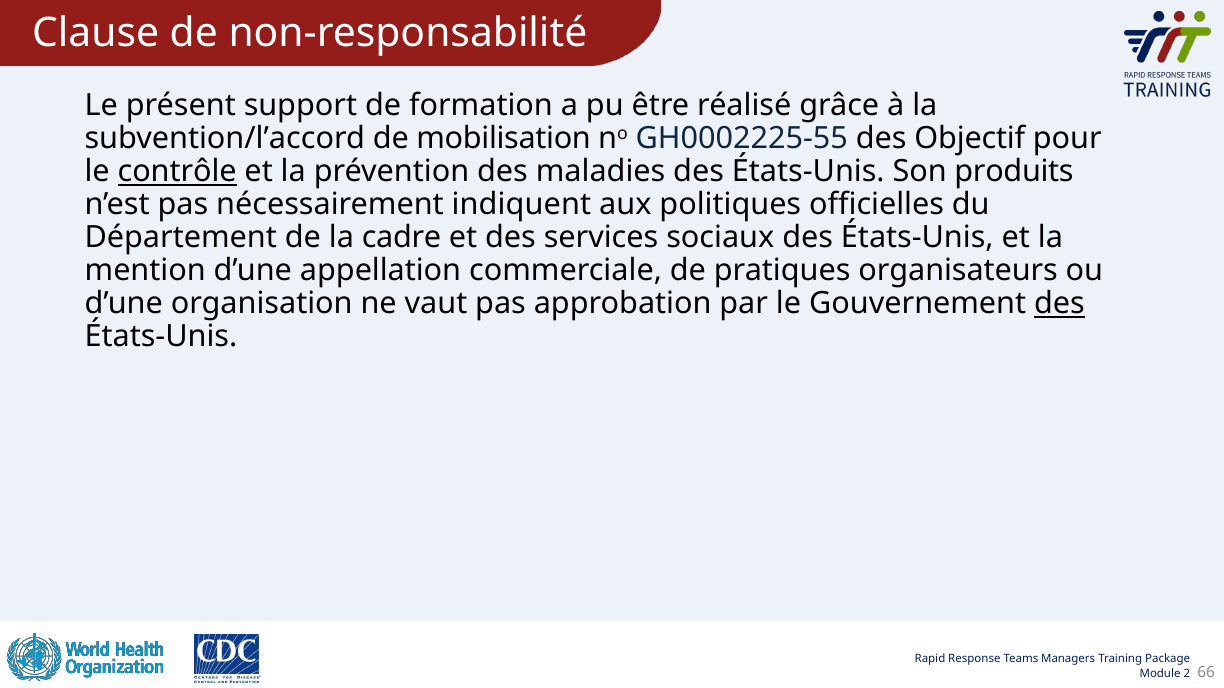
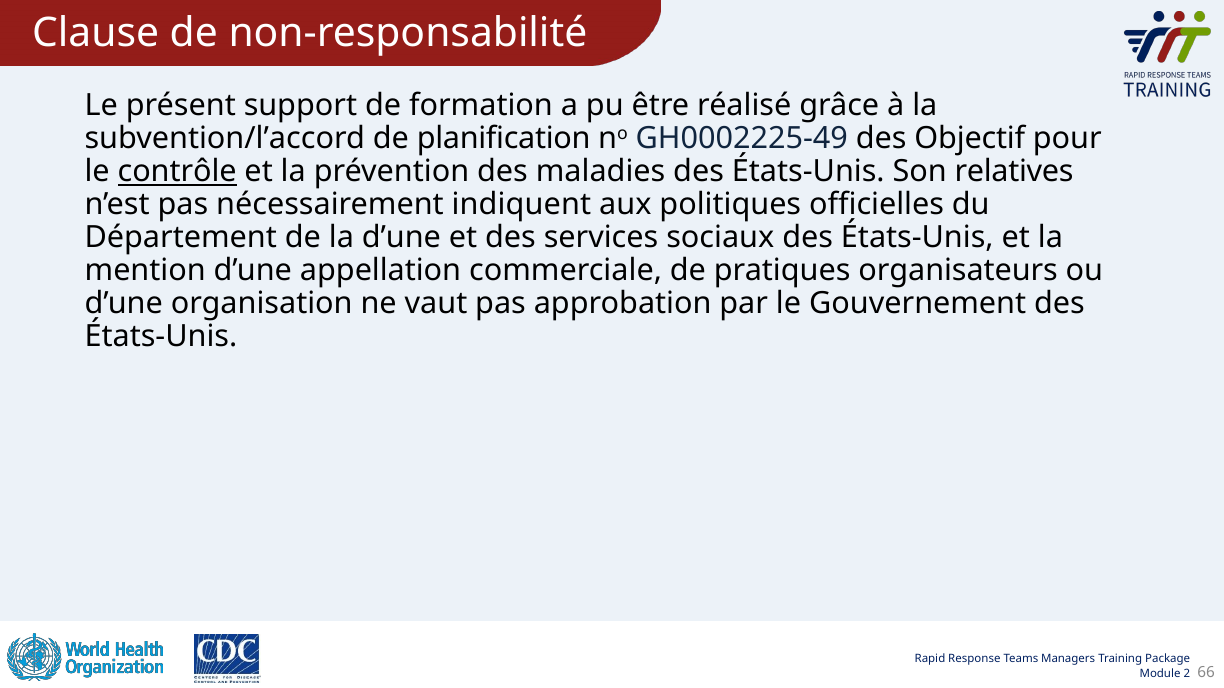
mobilisation: mobilisation -> planification
GH0002225-55: GH0002225-55 -> GH0002225-49
produits: produits -> relatives
cadre: cadre -> dʼune
des at (1060, 304) underline: present -> none
